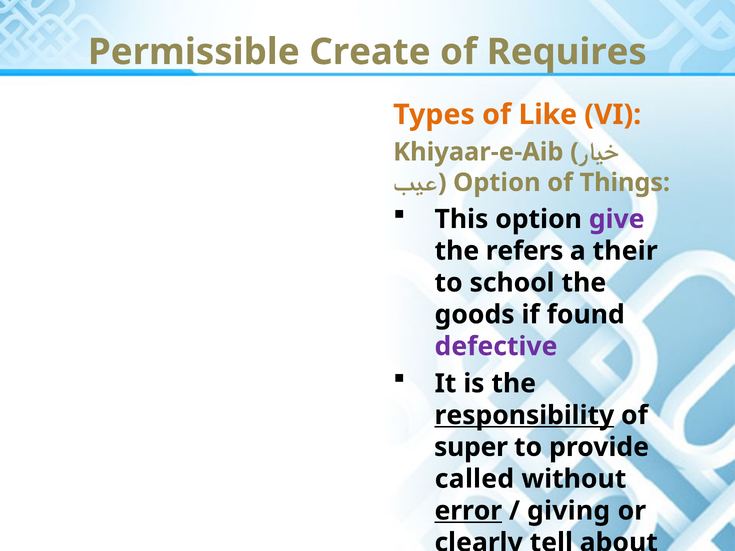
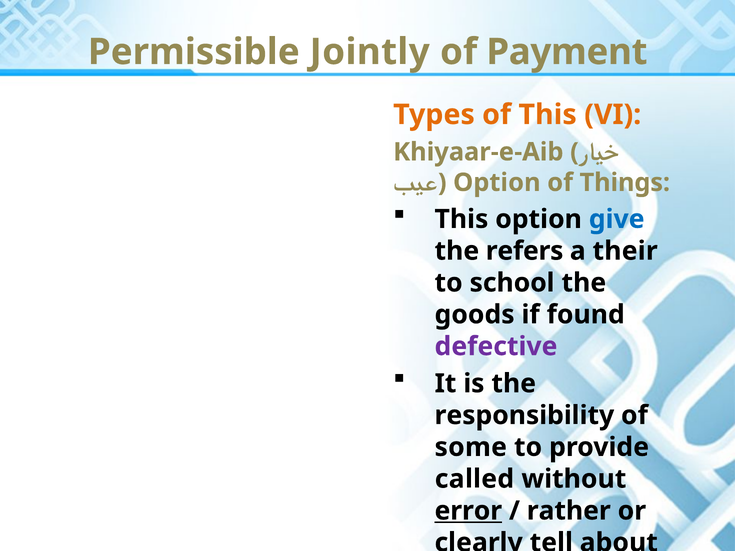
Create: Create -> Jointly
Requires: Requires -> Payment
of Like: Like -> This
give colour: purple -> blue
responsibility underline: present -> none
super: super -> some
giving: giving -> rather
